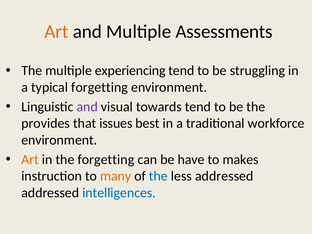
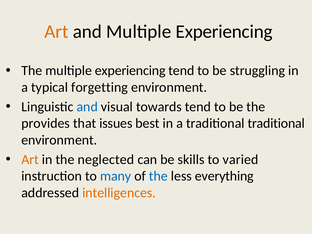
and Multiple Assessments: Assessments -> Experiencing
and at (87, 107) colour: purple -> blue
traditional workforce: workforce -> traditional
the forgetting: forgetting -> neglected
have: have -> skills
makes: makes -> varied
many colour: orange -> blue
less addressed: addressed -> everything
intelligences colour: blue -> orange
